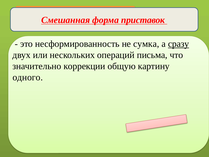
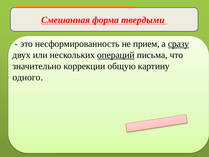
приставок: приставок -> твердыми
сумка: сумка -> прием
операций underline: none -> present
